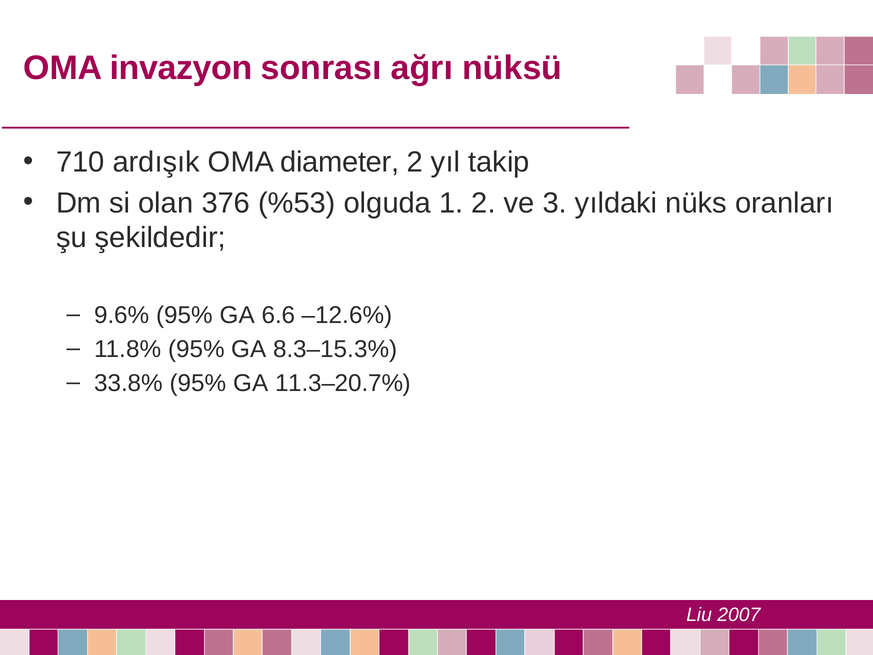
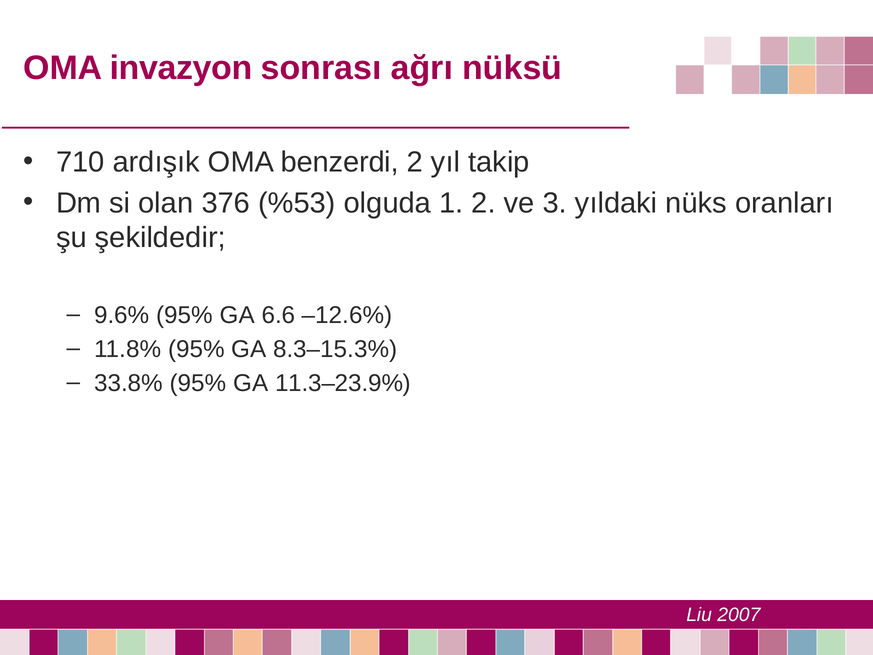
diameter: diameter -> benzerdi
11.3–20.7%: 11.3–20.7% -> 11.3–23.9%
